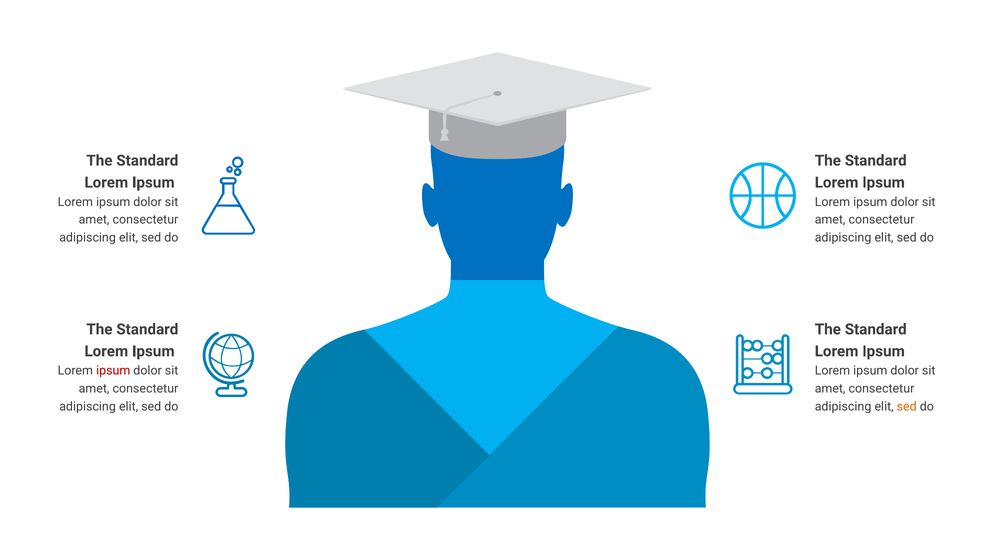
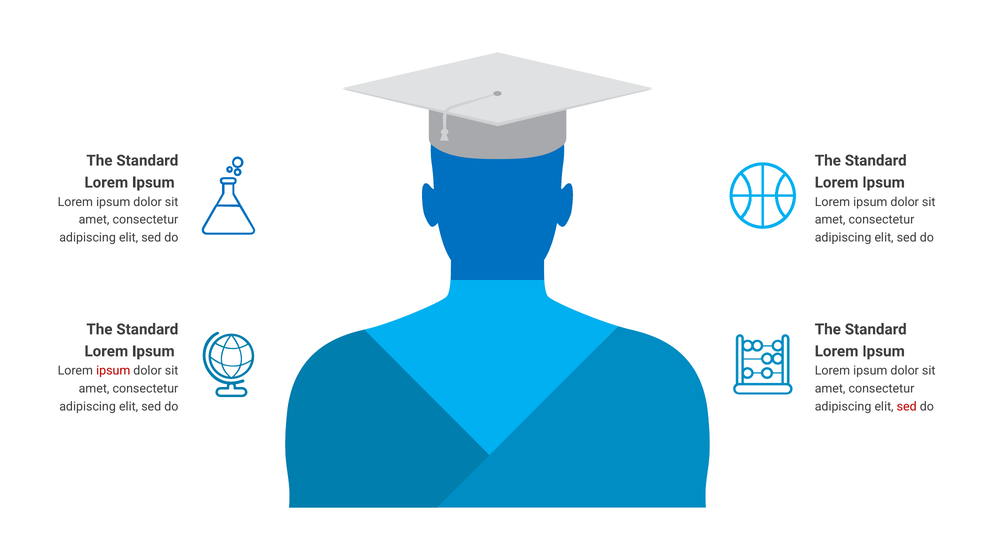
sed at (907, 406) colour: orange -> red
